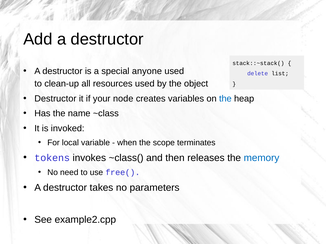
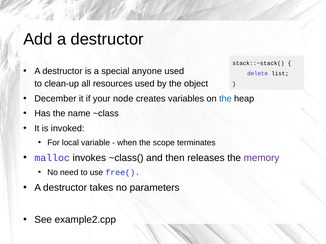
Destructor at (55, 99): Destructor -> December
tokens: tokens -> malloc
memory colour: blue -> purple
